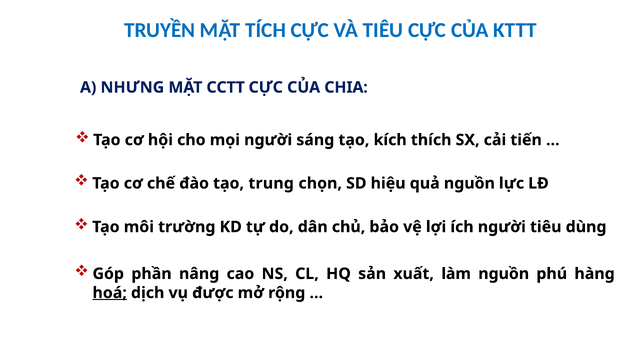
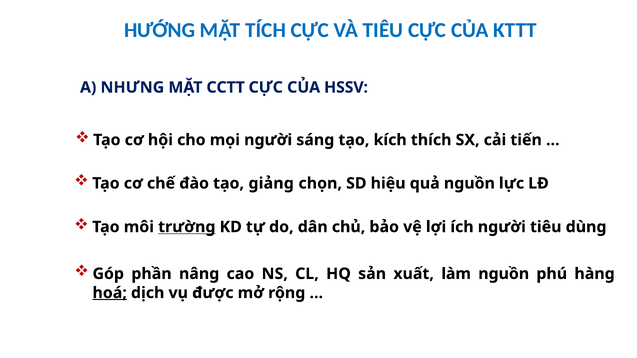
TRUYỀN: TRUYỀN -> HƯỚNG
CHIA: CHIA -> HSSV
trung: trung -> giảng
trường underline: none -> present
